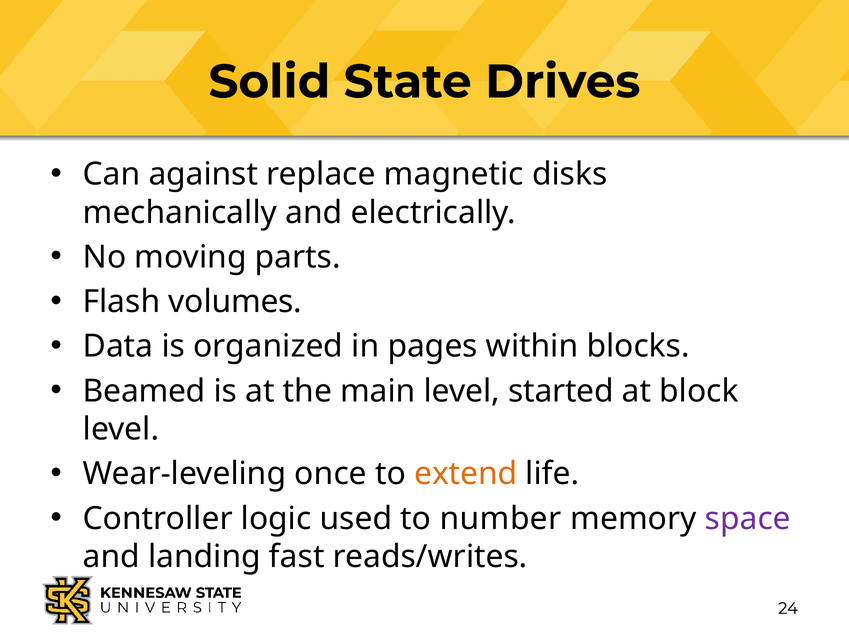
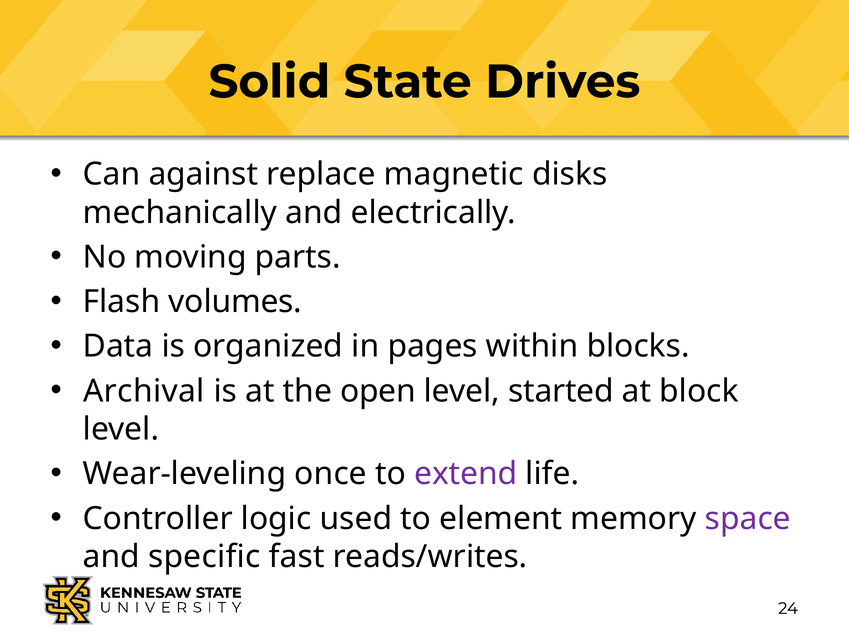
Beamed: Beamed -> Archival
main: main -> open
extend colour: orange -> purple
number: number -> element
landing: landing -> specific
